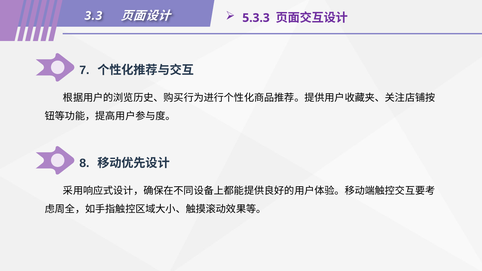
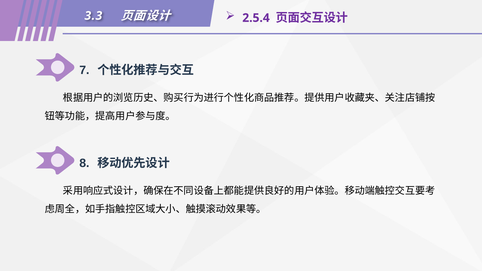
5.3.3: 5.3.3 -> 2.5.4
